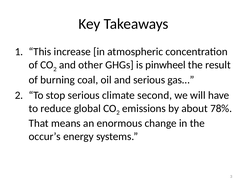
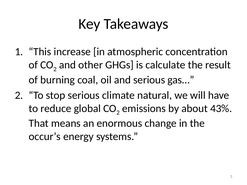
pinwheel: pinwheel -> calculate
second: second -> natural
78%: 78% -> 43%
